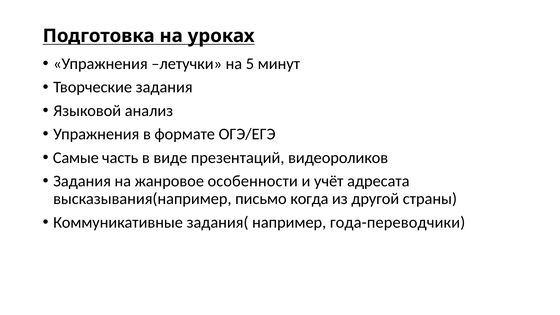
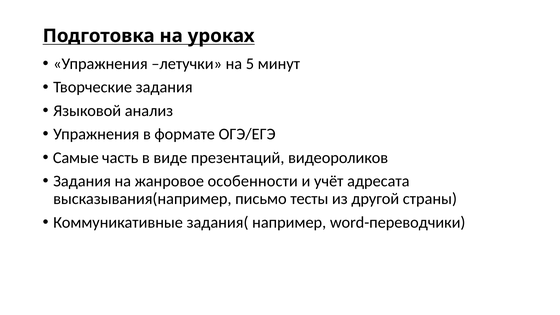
когда: когда -> тесты
года-переводчики: года-переводчики -> word-переводчики
